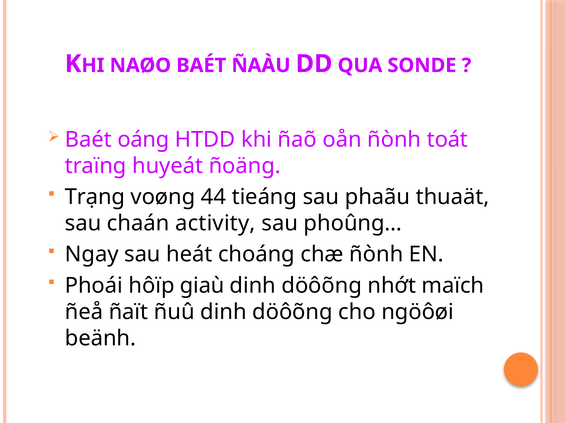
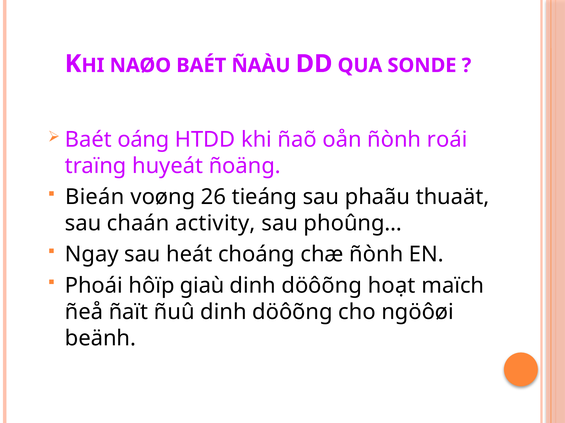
toát: toát -> roái
Trạng: Trạng -> Bieán
44: 44 -> 26
nhớt: nhớt -> hoạt
